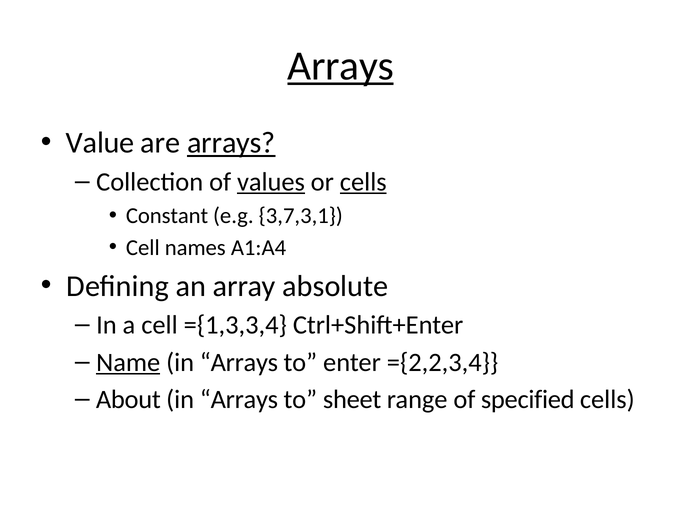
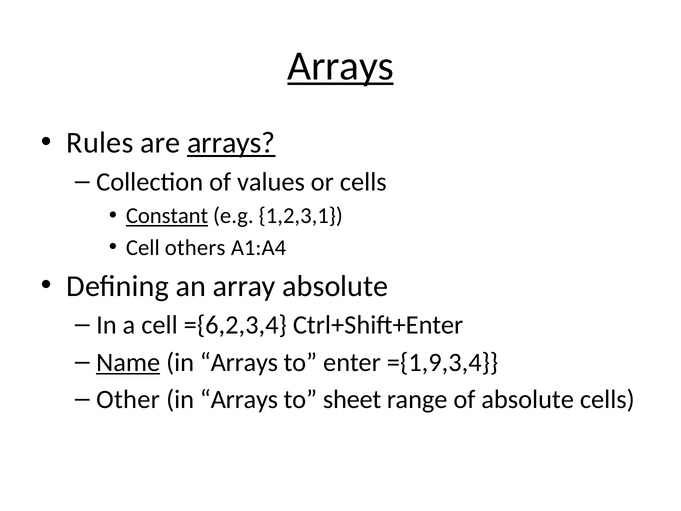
Value: Value -> Rules
values underline: present -> none
cells at (363, 182) underline: present -> none
Constant underline: none -> present
3,7,3,1: 3,7,3,1 -> 1,2,3,1
names: names -> others
={1,3,3,4: ={1,3,3,4 -> ={6,2,3,4
={2,2,3,4: ={2,2,3,4 -> ={1,9,3,4
About: About -> Other
of specified: specified -> absolute
